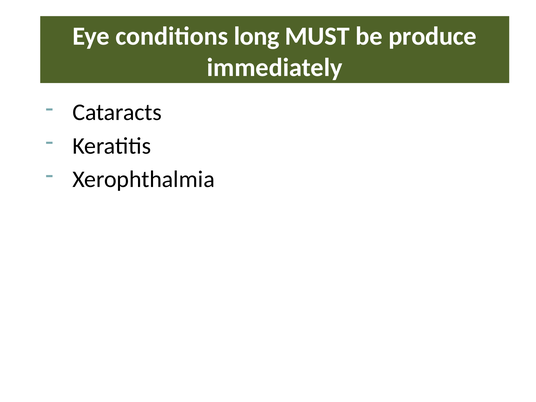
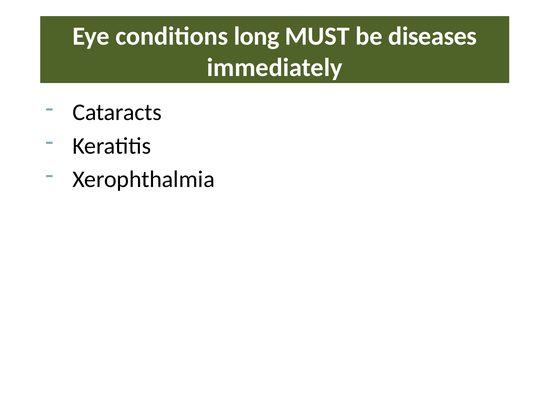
produce: produce -> diseases
